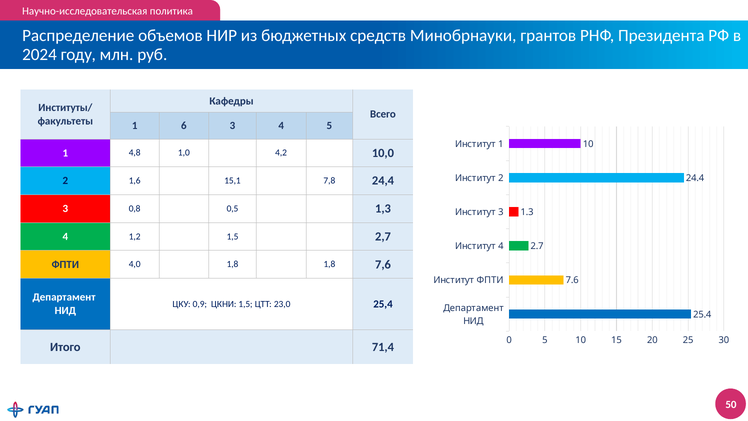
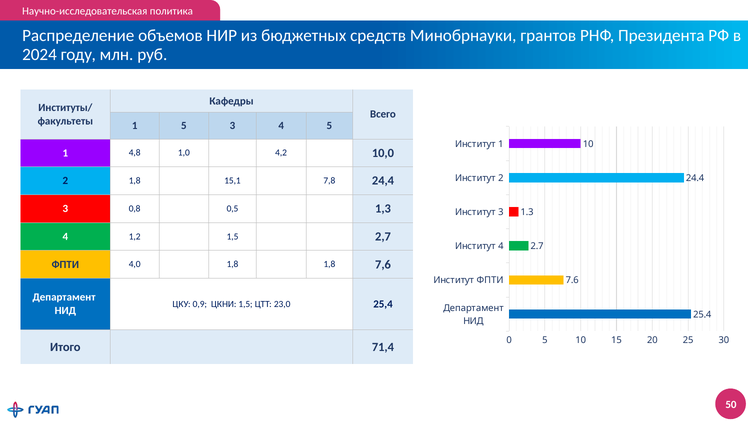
1 6: 6 -> 5
2 1,6: 1,6 -> 1,8
